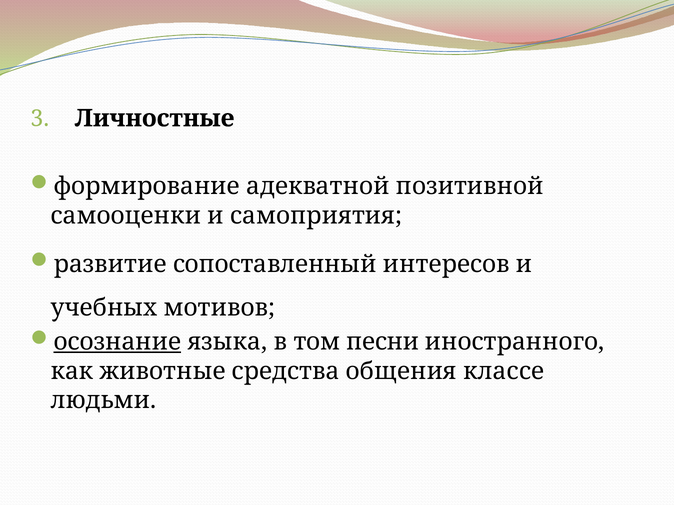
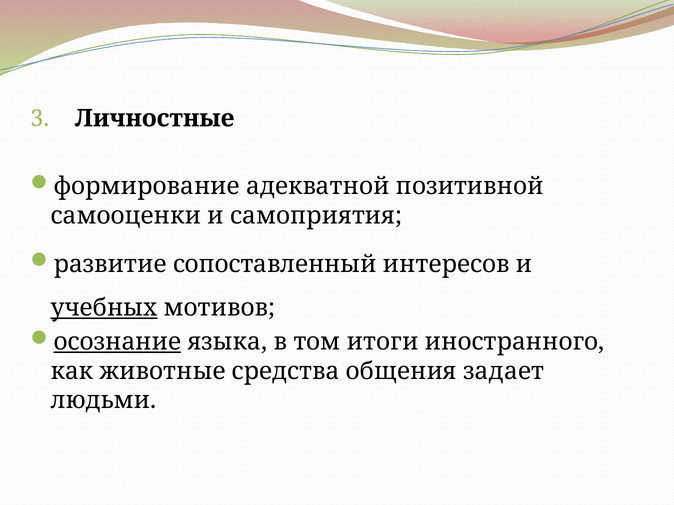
учебных underline: none -> present
песни: песни -> итоги
классе: классе -> задает
